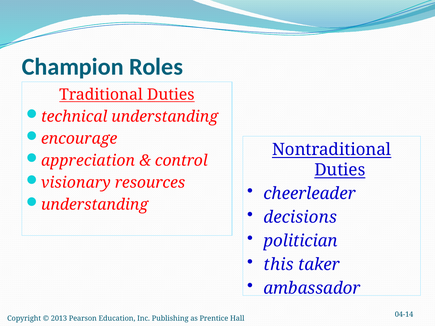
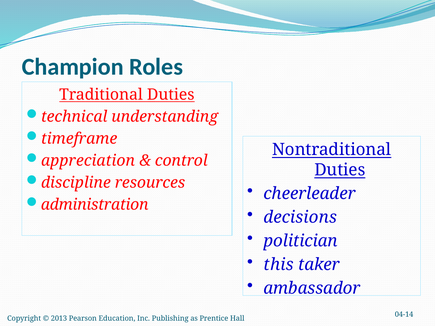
encourage: encourage -> timeframe
visionary: visionary -> discipline
understanding at (95, 205): understanding -> administration
